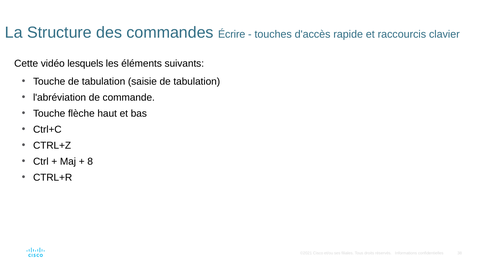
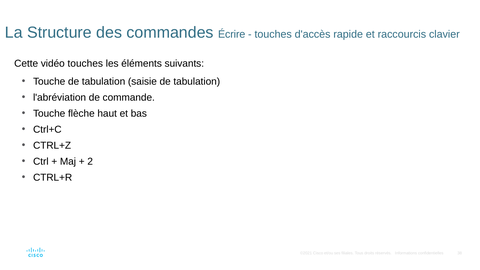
vidéo lesquels: lesquels -> touches
8: 8 -> 2
